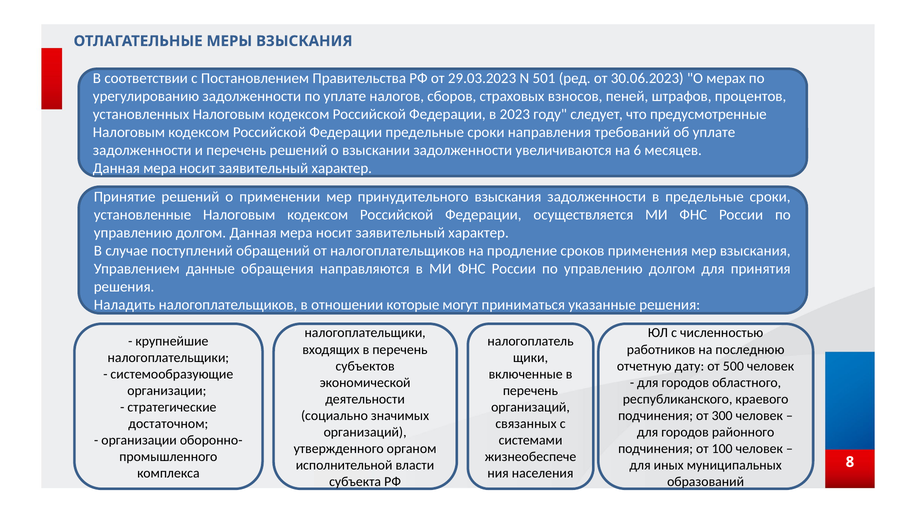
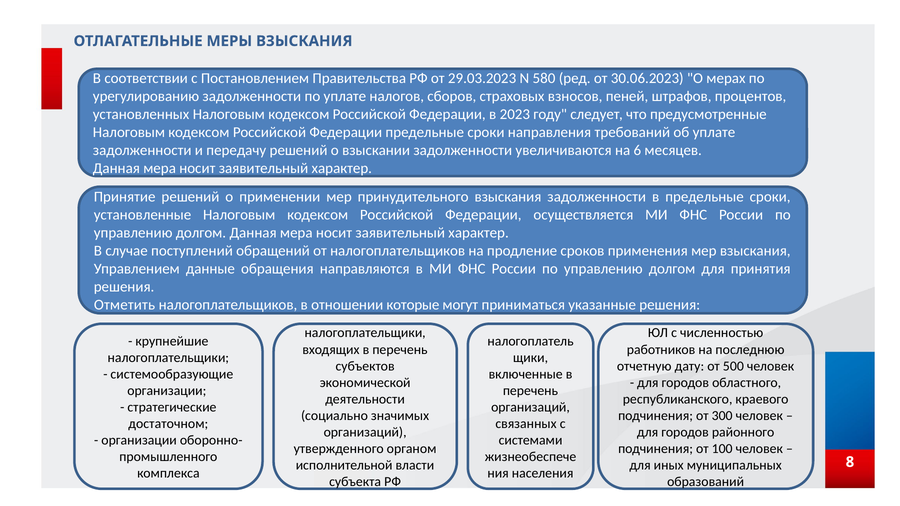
501: 501 -> 580
и перечень: перечень -> передачу
Наладить: Наладить -> Отметить
